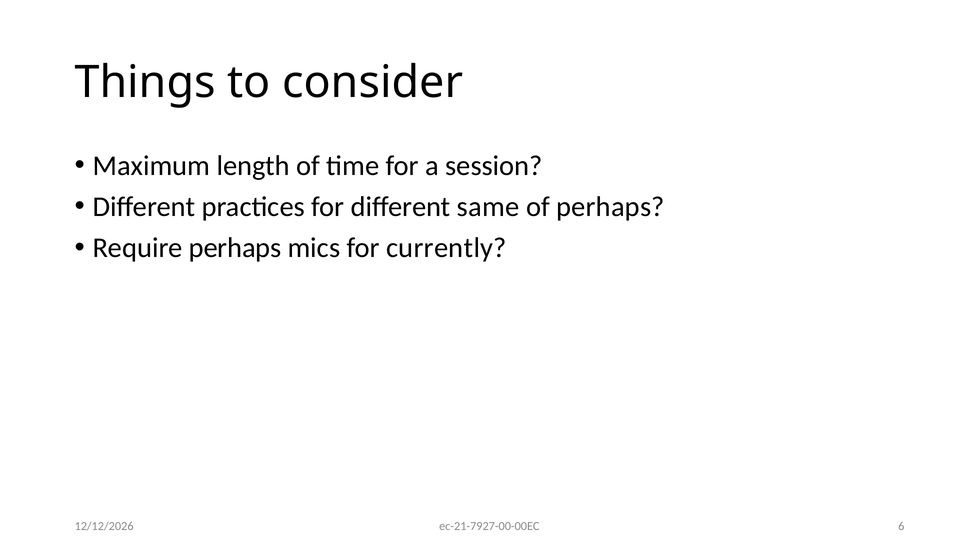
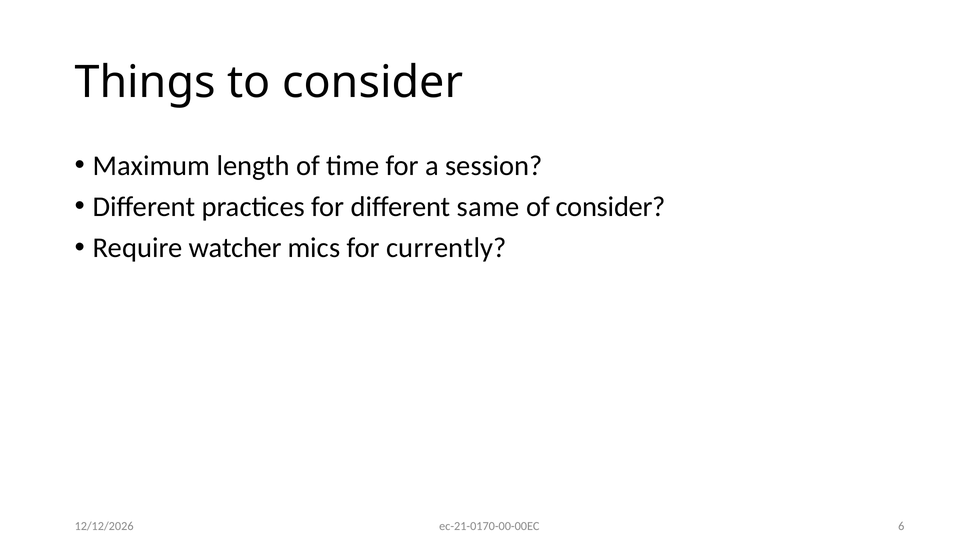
of perhaps: perhaps -> consider
Require perhaps: perhaps -> watcher
ec-21-7927-00-00EC: ec-21-7927-00-00EC -> ec-21-0170-00-00EC
